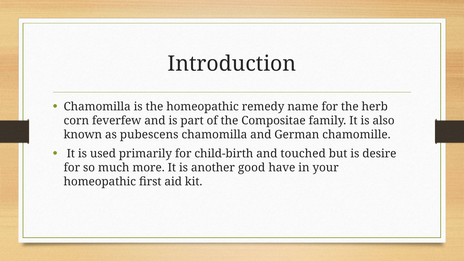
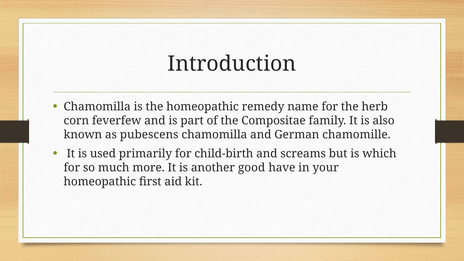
touched: touched -> screams
desire: desire -> which
